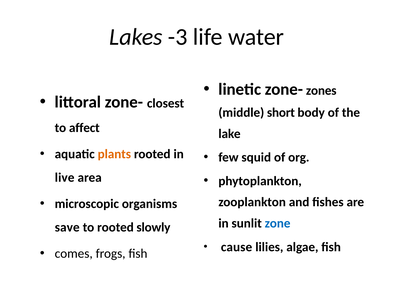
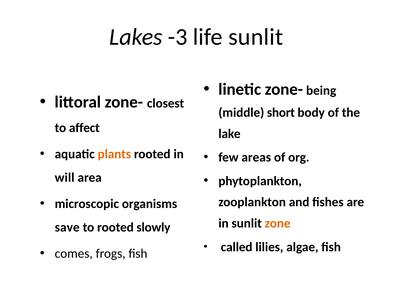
life water: water -> sunlit
zones: zones -> being
squid: squid -> areas
live: live -> will
zone colour: blue -> orange
cause: cause -> called
